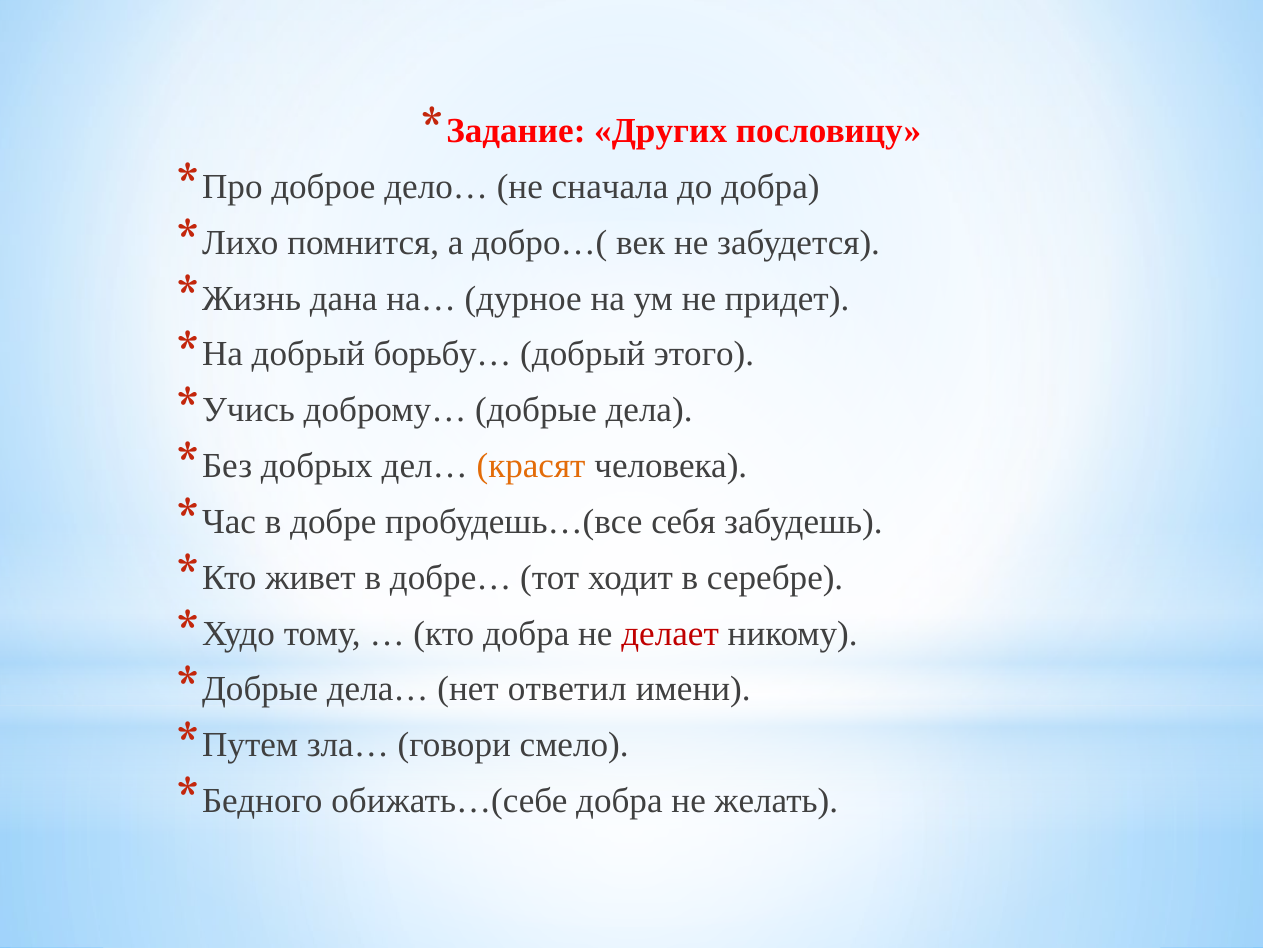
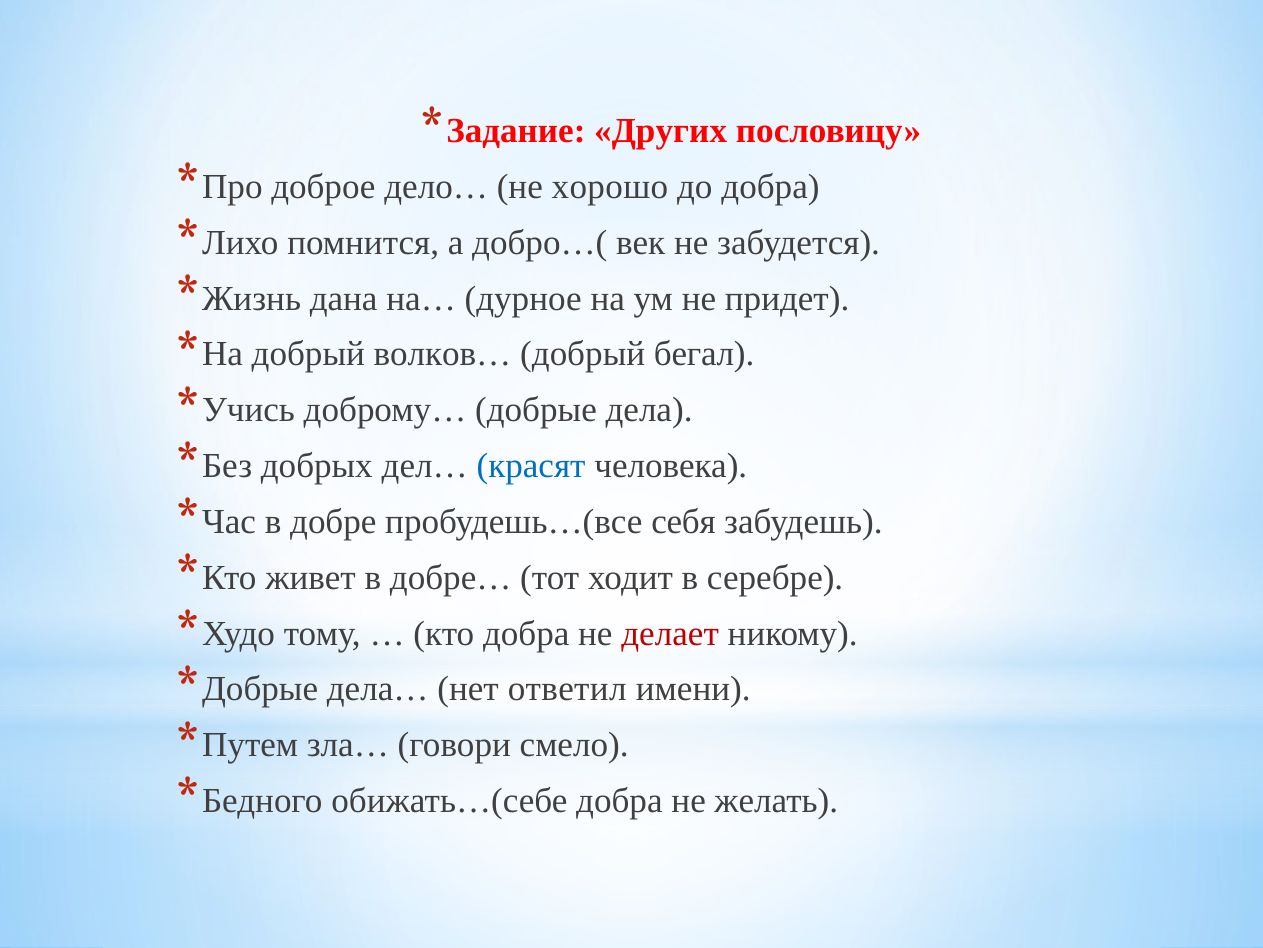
сначала: сначала -> хорошо
борьбу…: борьбу… -> волков…
этого: этого -> бегал
красят colour: orange -> blue
